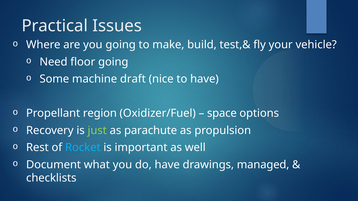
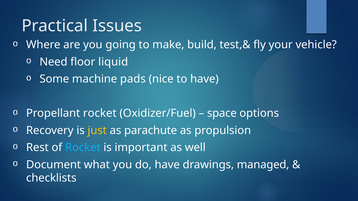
floor going: going -> liquid
draft: draft -> pads
Propellant region: region -> rocket
just colour: light green -> yellow
